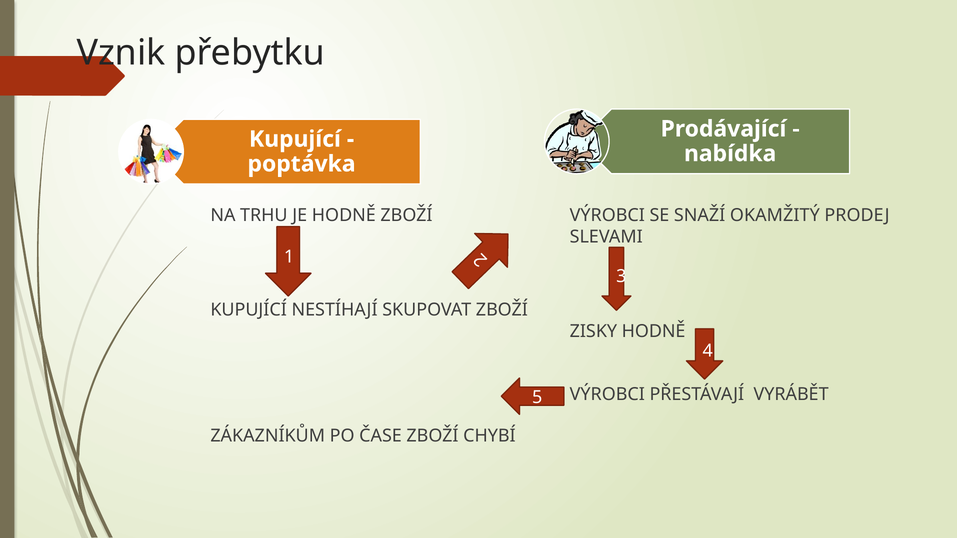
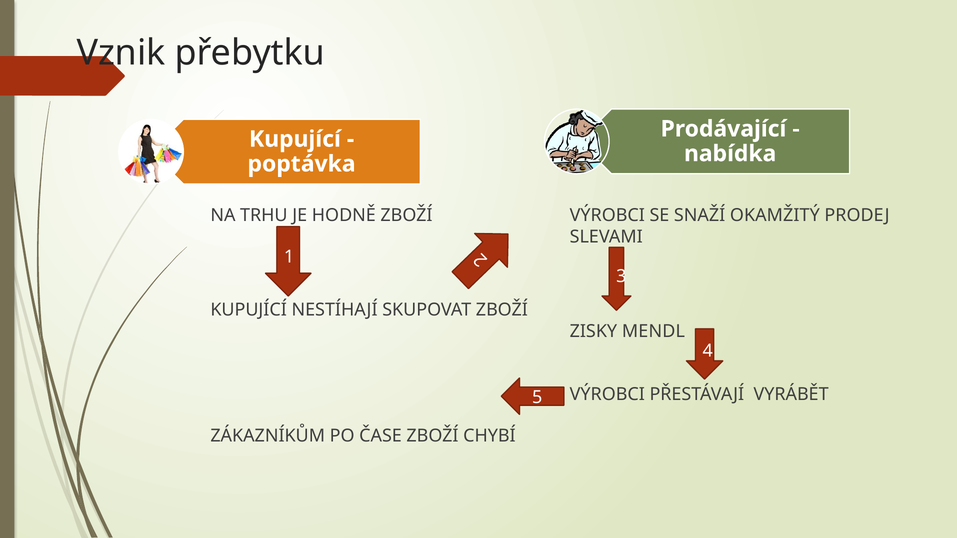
ZISKY HODNĚ: HODNĚ -> MENDL
